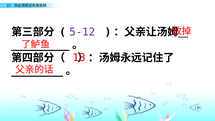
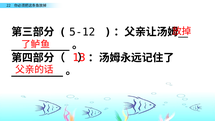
5-12 colour: purple -> black
